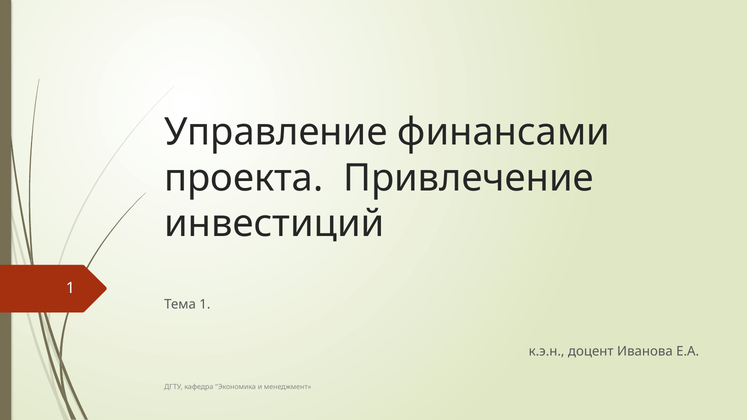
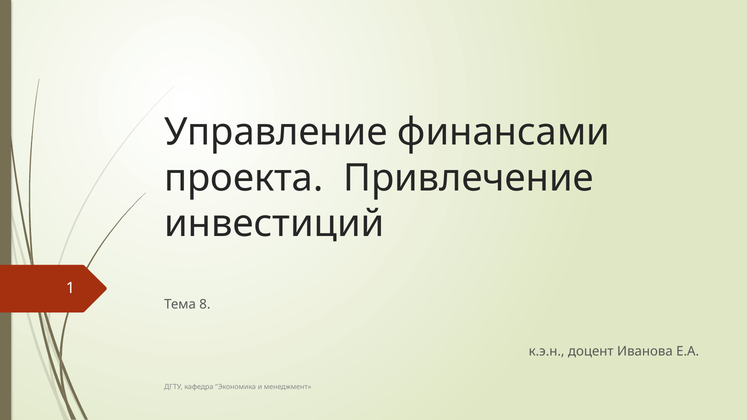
Тема 1: 1 -> 8
